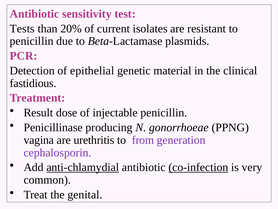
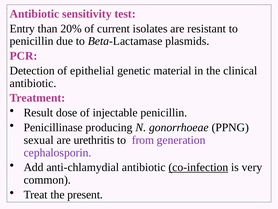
Tests: Tests -> Entry
fastidious at (33, 83): fastidious -> antibiotic
vagina: vagina -> sexual
anti-chlamydial underline: present -> none
genital: genital -> present
